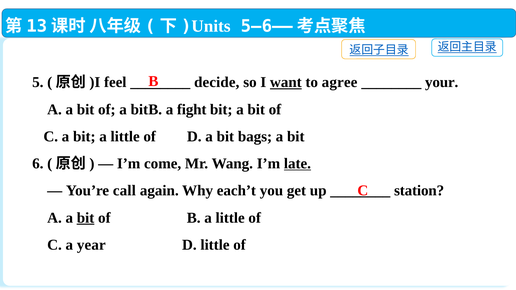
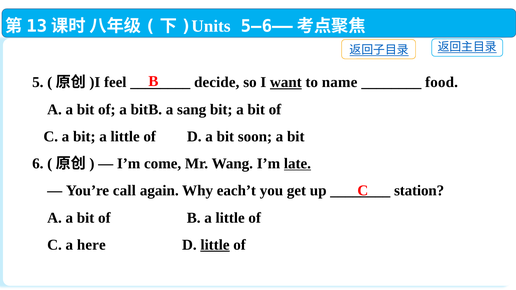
agree: agree -> name
your: your -> food
fight: fight -> sang
bags: bags -> soon
bit at (86, 218) underline: present -> none
year: year -> here
little at (215, 245) underline: none -> present
